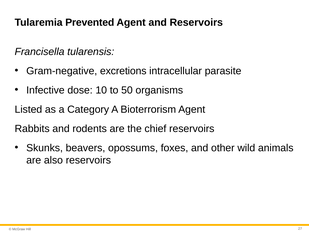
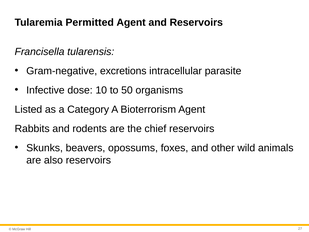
Prevented: Prevented -> Permitted
